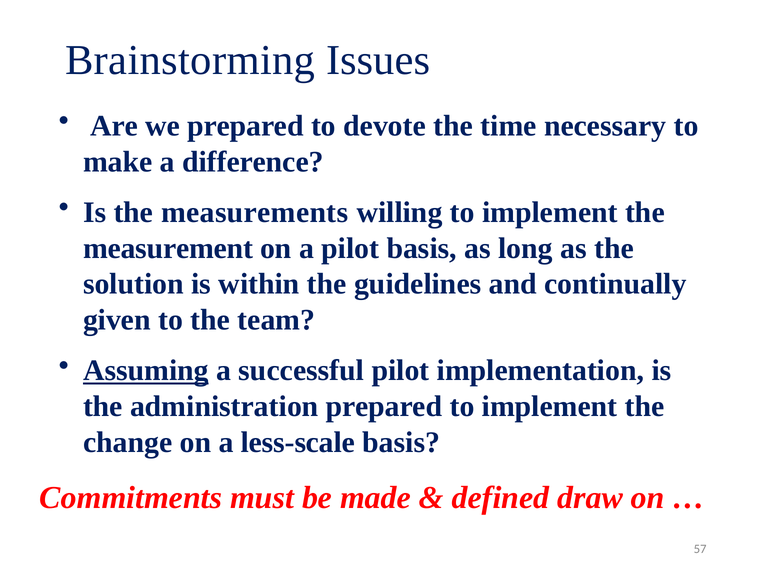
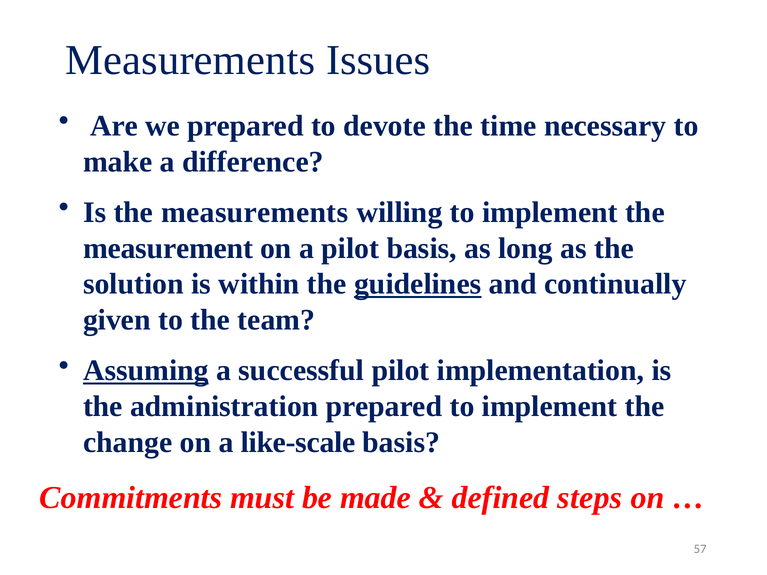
Brainstorming at (190, 60): Brainstorming -> Measurements
guidelines underline: none -> present
less-scale: less-scale -> like-scale
draw: draw -> steps
